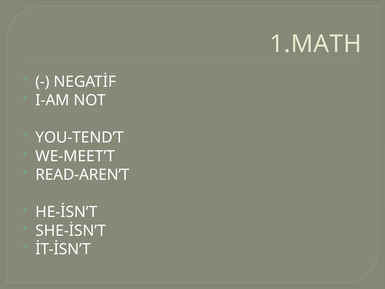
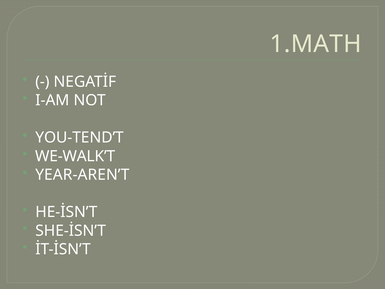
WE-MEET’T: WE-MEET’T -> WE-WALK’T
READ-AREN’T: READ-AREN’T -> YEAR-AREN’T
